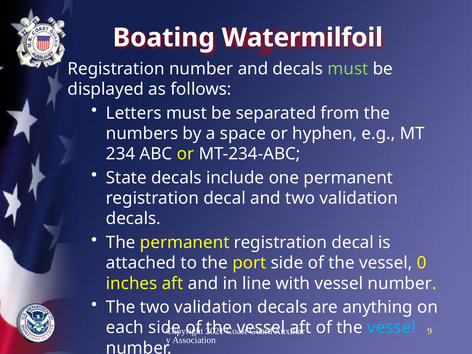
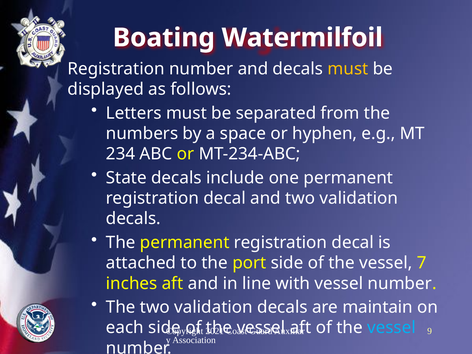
must at (348, 69) colour: light green -> yellow
0: 0 -> 7
anything: anything -> maintain
